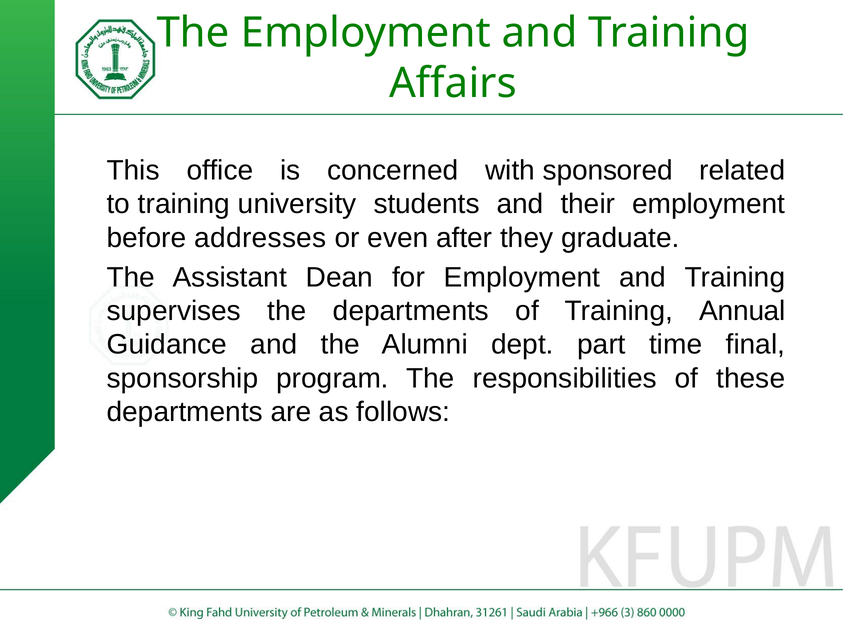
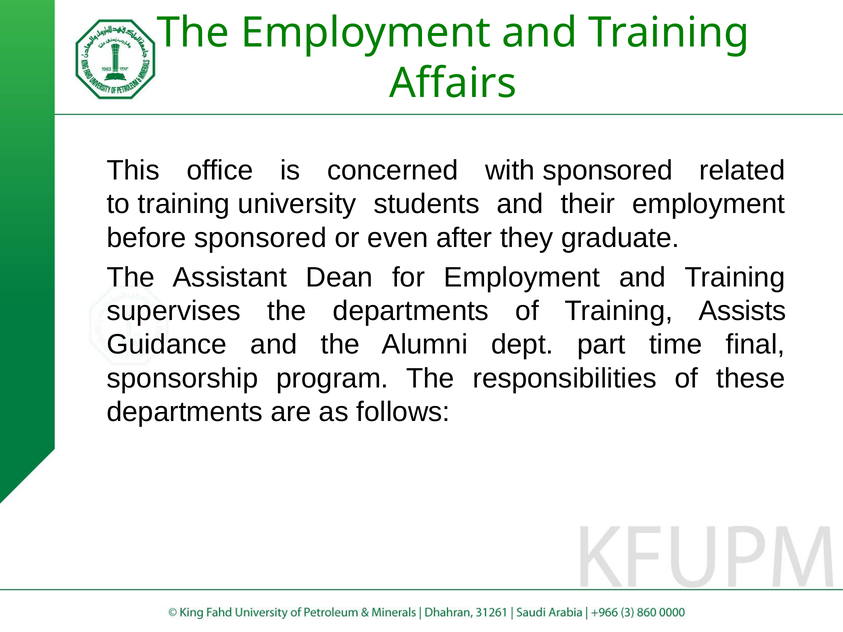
before addresses: addresses -> sponsored
Annual: Annual -> Assists
